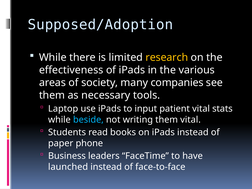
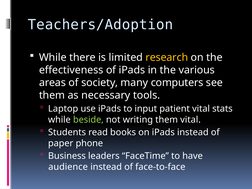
Supposed/Adoption: Supposed/Adoption -> Teachers/Adoption
companies: companies -> computers
beside colour: light blue -> light green
launched: launched -> audience
